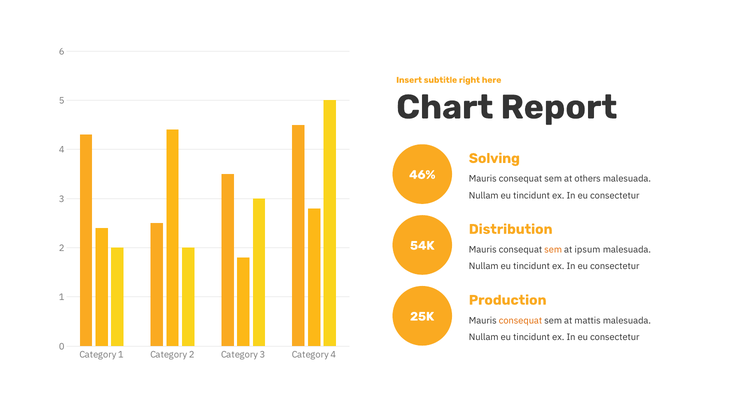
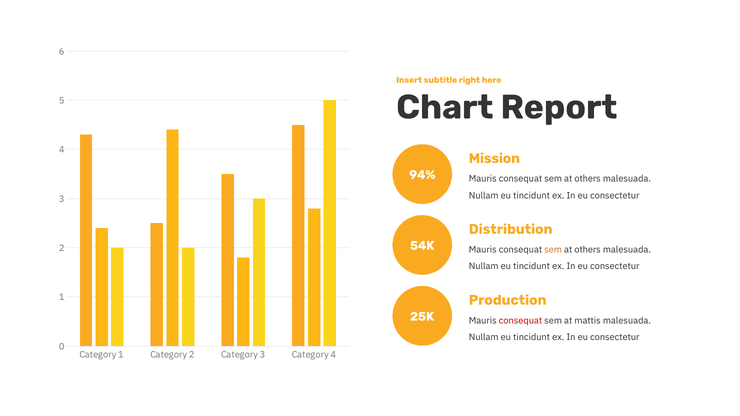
Solving: Solving -> Mission
46%: 46% -> 94%
ipsum at (588, 250): ipsum -> others
consequat at (520, 321) colour: orange -> red
